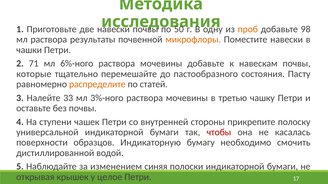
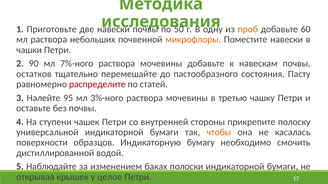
98: 98 -> 60
результаты: результаты -> небольших
71: 71 -> 90
6%-ного: 6%-ного -> 7%-ного
которые: которые -> остатков
распределите colour: orange -> red
33: 33 -> 95
чтобы colour: red -> orange
синяя: синяя -> баках
